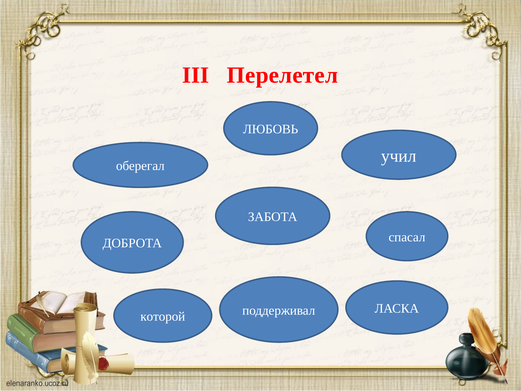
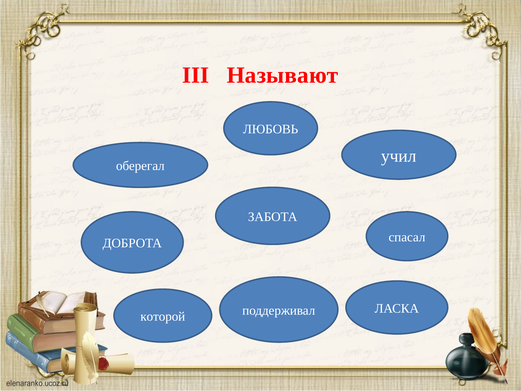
Перелетел: Перелетел -> Называют
